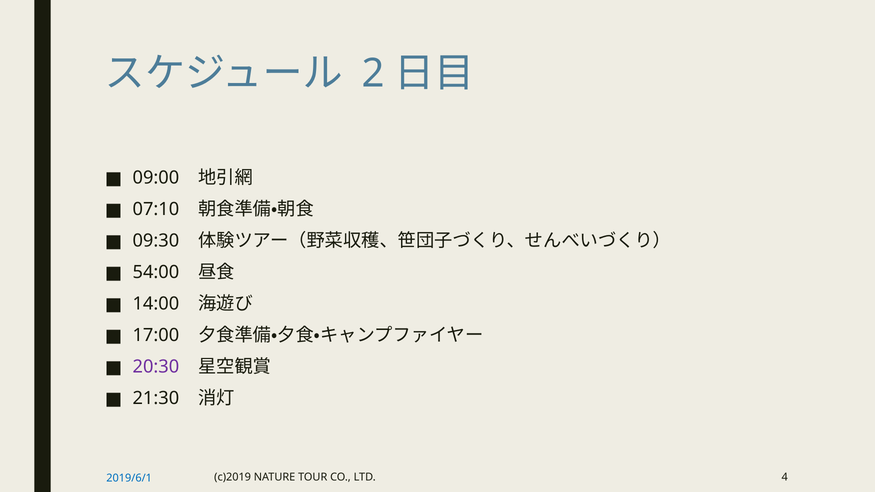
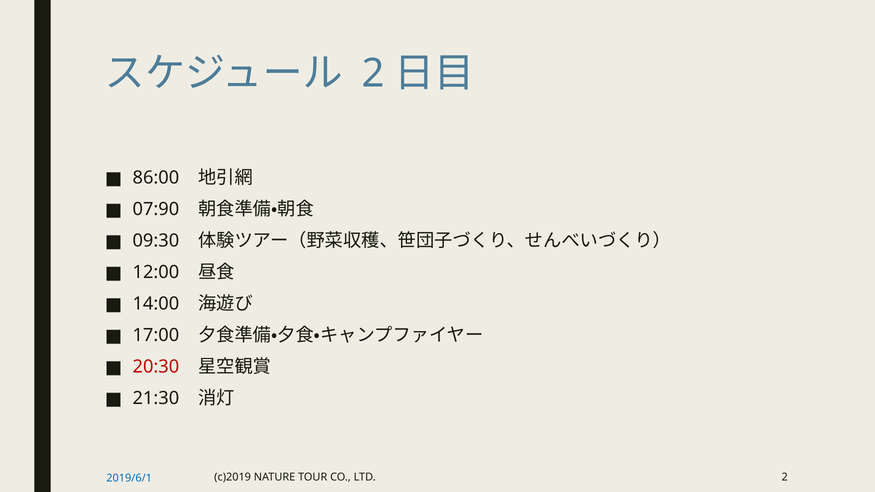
09:00: 09:00 -> 86:00
07:10: 07:10 -> 07:90
54:00: 54:00 -> 12:00
20:30 colour: purple -> red
LTD 4: 4 -> 2
